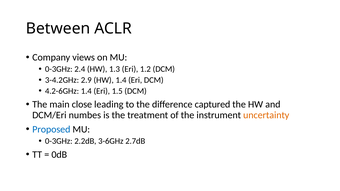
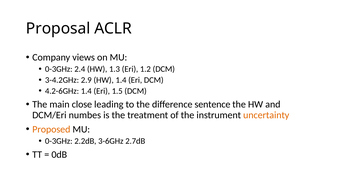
Between: Between -> Proposal
captured: captured -> sentence
Proposed colour: blue -> orange
